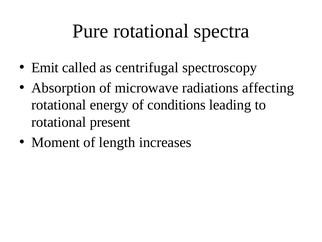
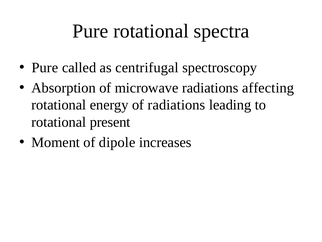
Emit at (45, 68): Emit -> Pure
of conditions: conditions -> radiations
length: length -> dipole
